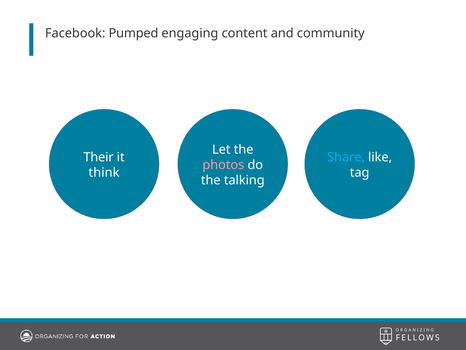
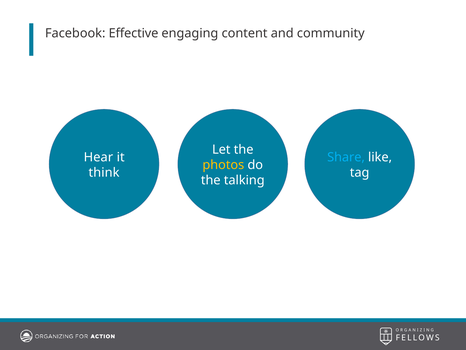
Pumped: Pumped -> Effective
Their: Their -> Hear
photos colour: pink -> yellow
